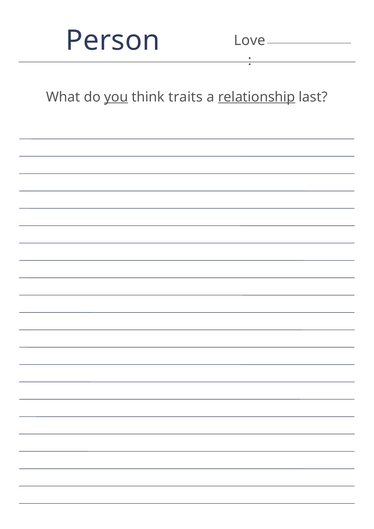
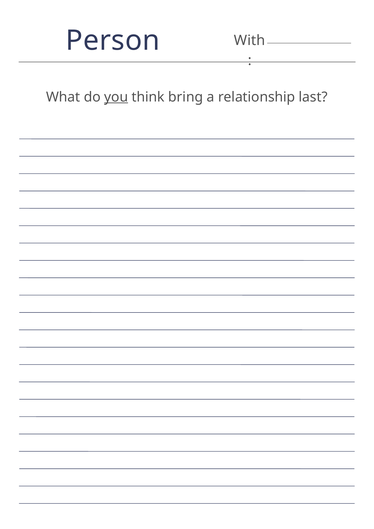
Love: Love -> With
traits: traits -> bring
relationship underline: present -> none
